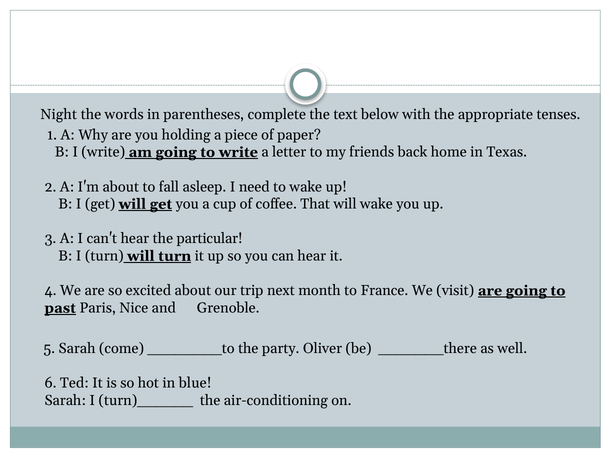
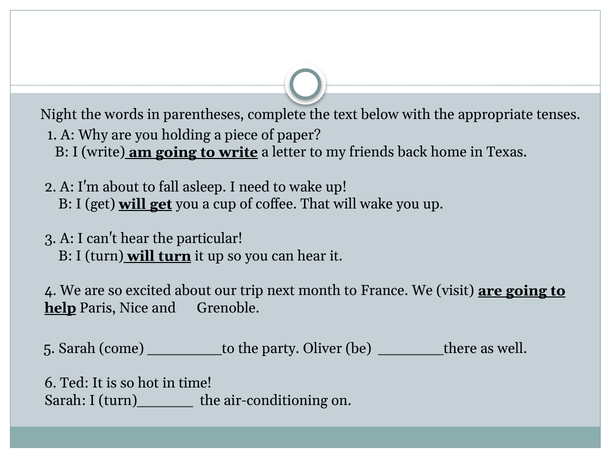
past: past -> help
blue: blue -> time
